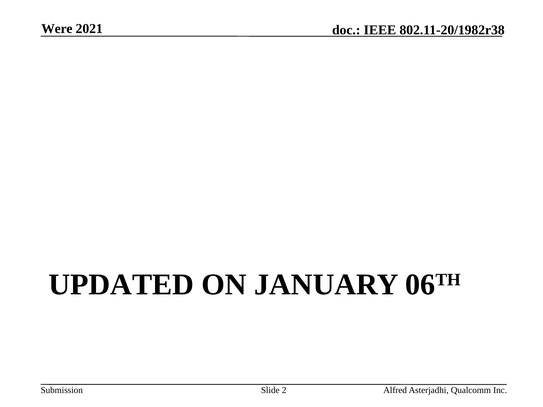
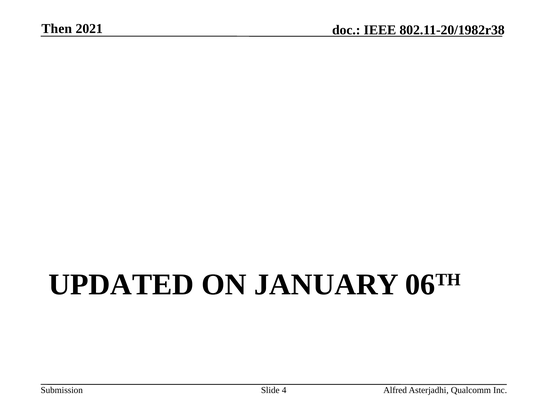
Were: Were -> Then
2: 2 -> 4
